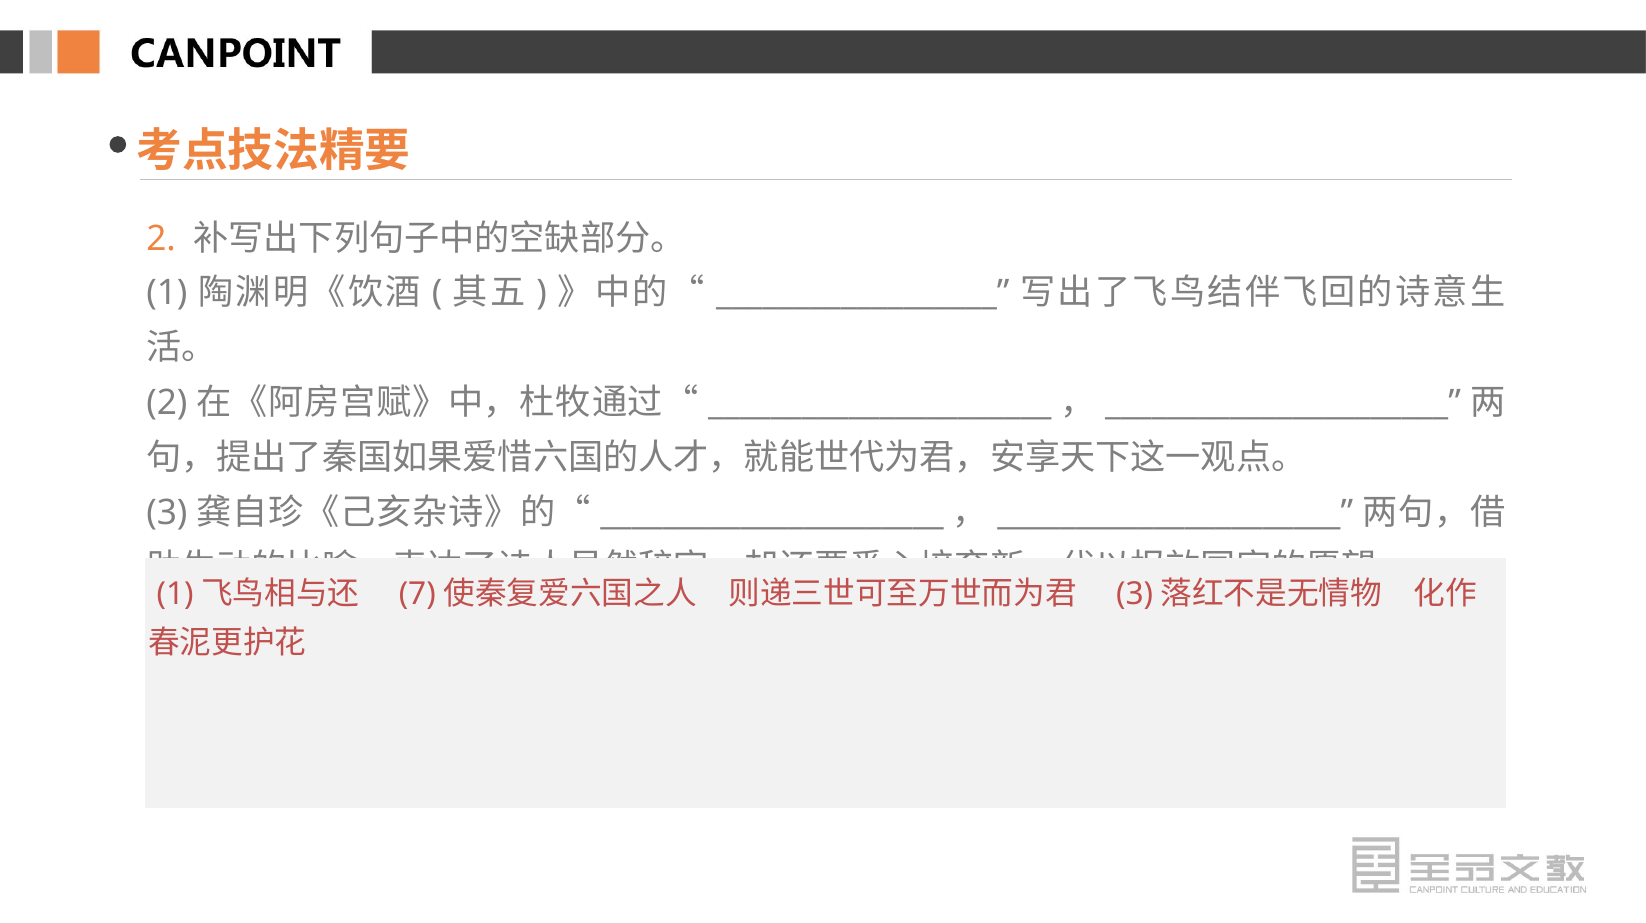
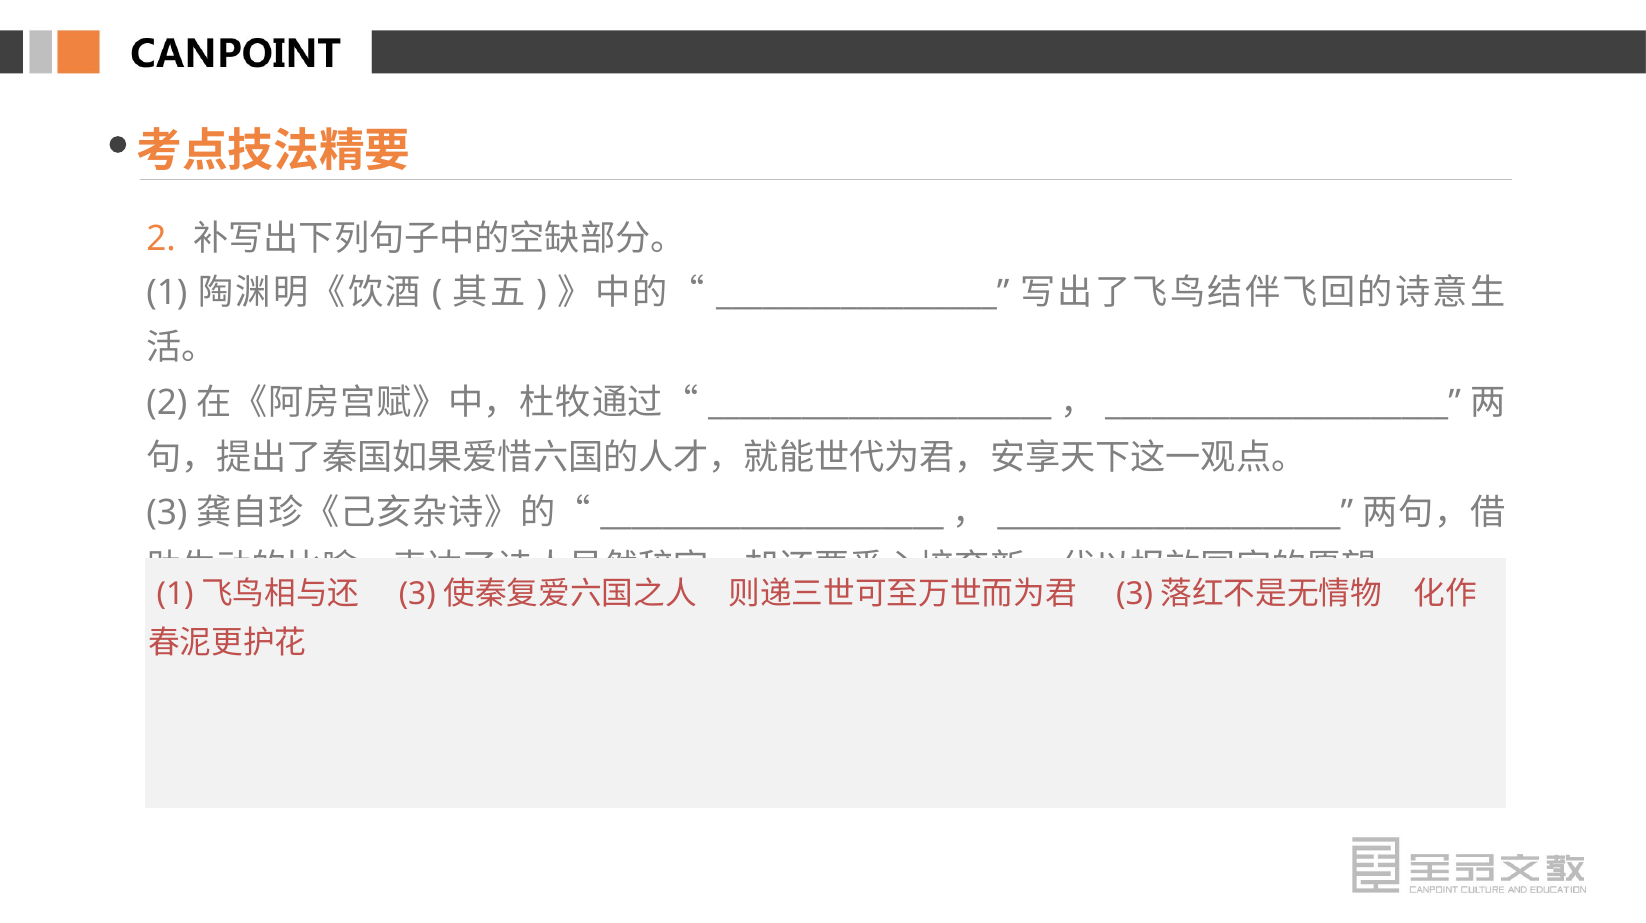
7 at (417, 594): 7 -> 3
